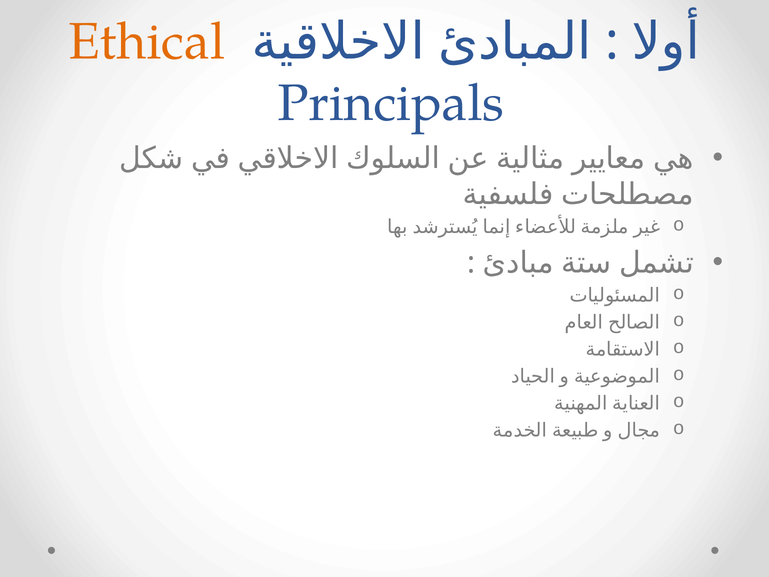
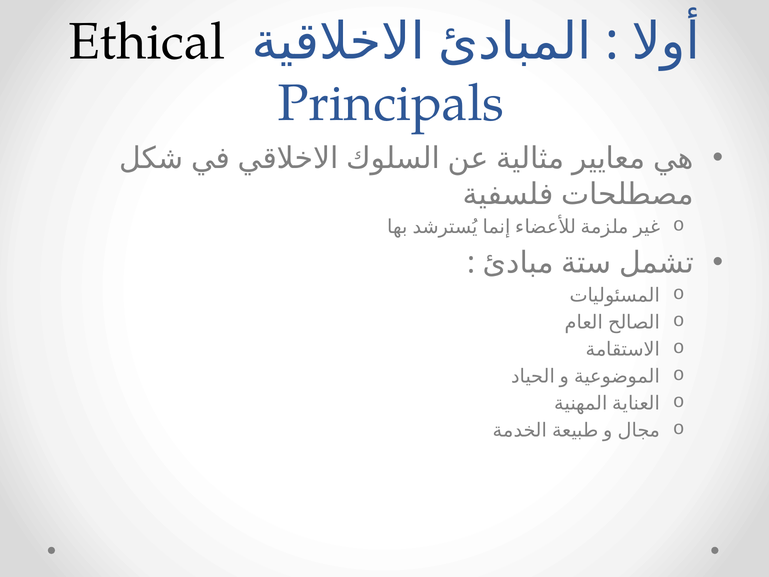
Ethical colour: orange -> black
